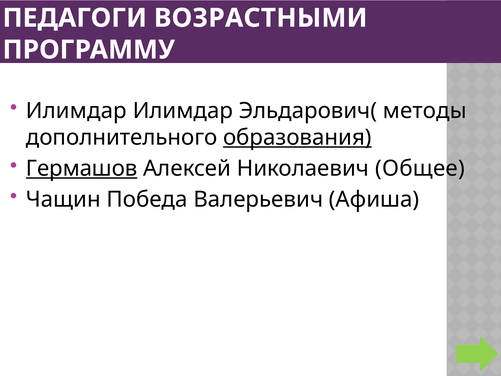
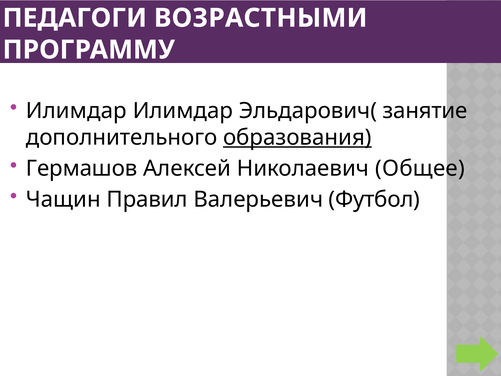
методы: методы -> занятие
Гермашов underline: present -> none
Победа: Победа -> Правил
Афиша: Афиша -> Футбол
